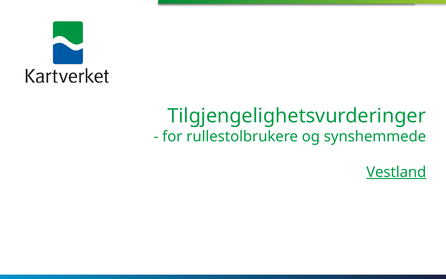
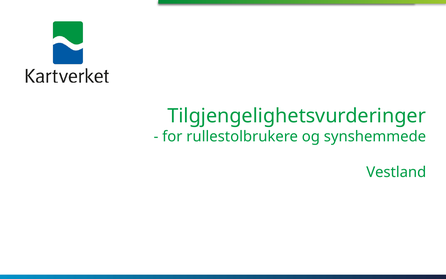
Vestland underline: present -> none
